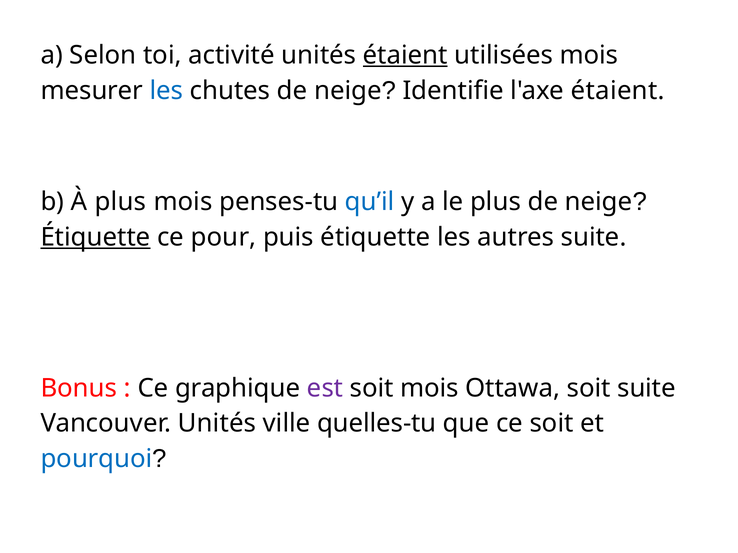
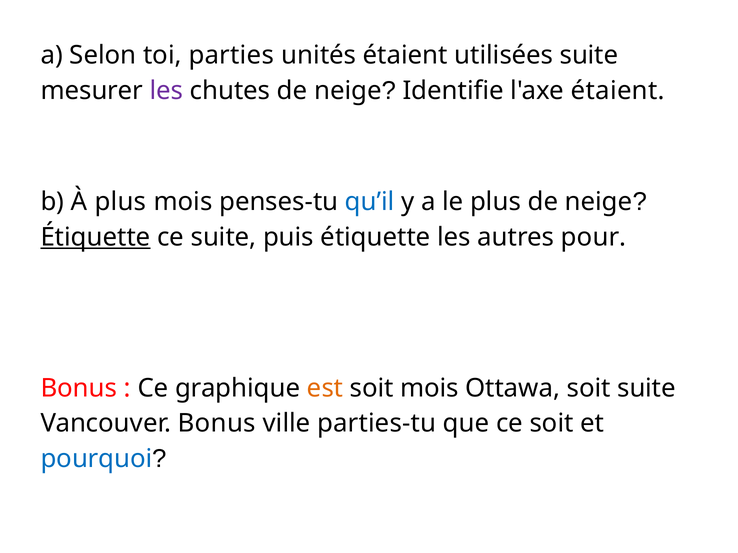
activité: activité -> parties
étaient at (405, 55) underline: present -> none
utilisées mois: mois -> suite
les at (166, 91) colour: blue -> purple
ce pour: pour -> suite
autres suite: suite -> pour
est colour: purple -> orange
Vancouver Unités: Unités -> Bonus
quelles-tu: quelles-tu -> parties-tu
